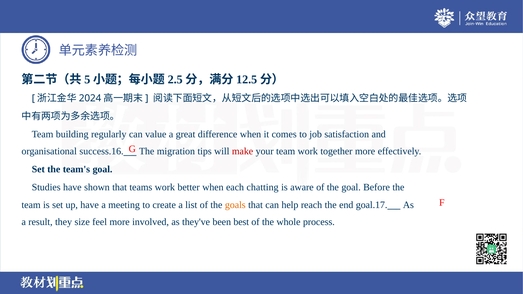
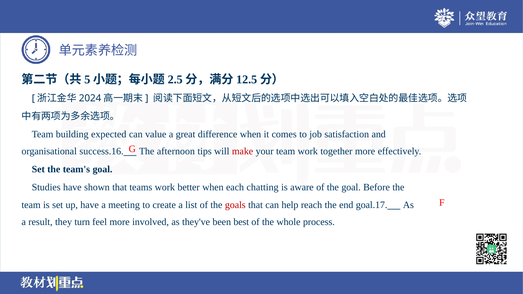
regularly: regularly -> expected
migration: migration -> afternoon
goals colour: orange -> red
size: size -> turn
